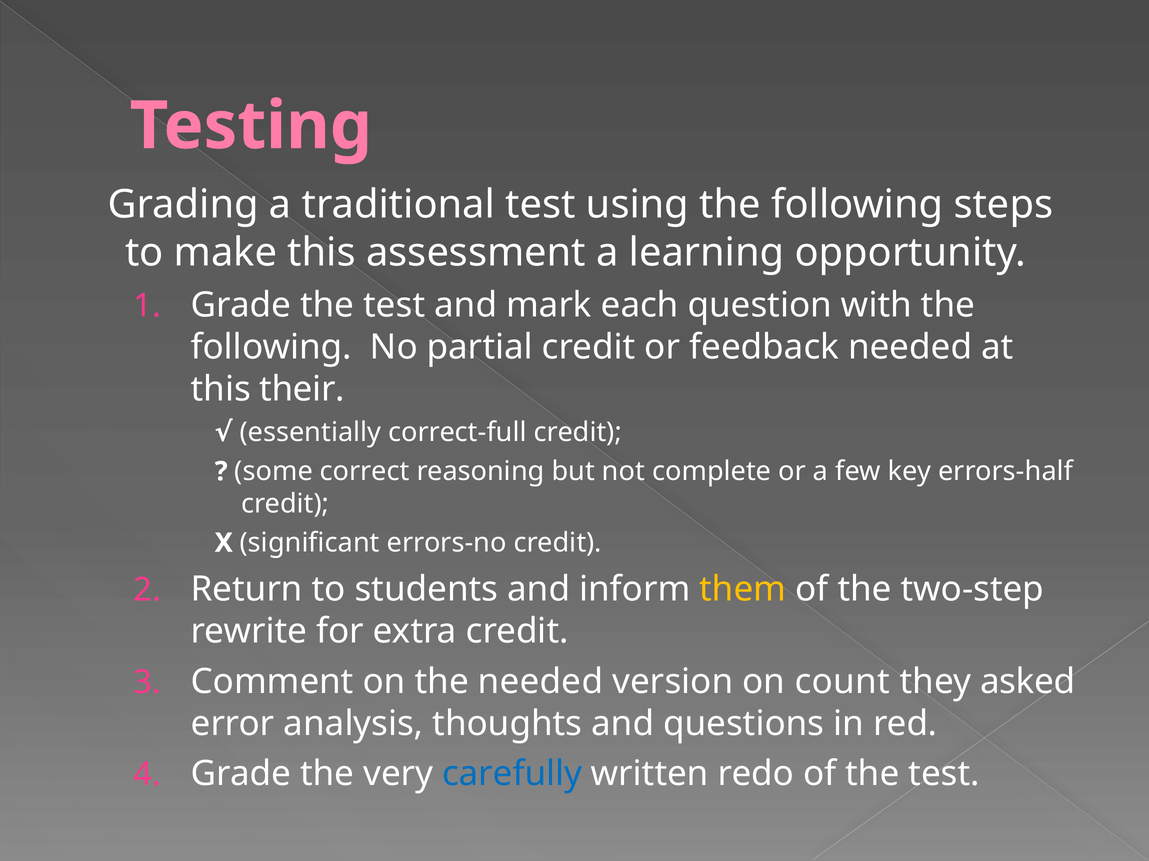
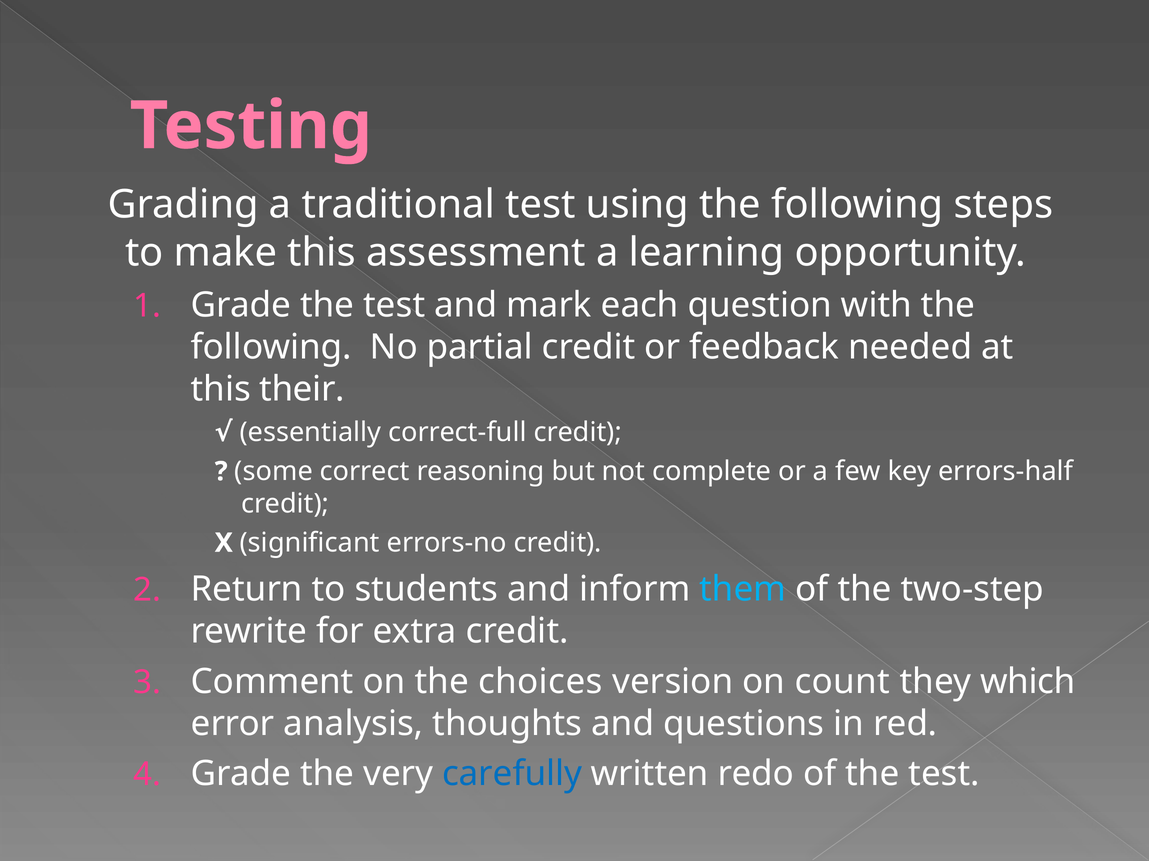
them colour: yellow -> light blue
the needed: needed -> choices
asked: asked -> which
